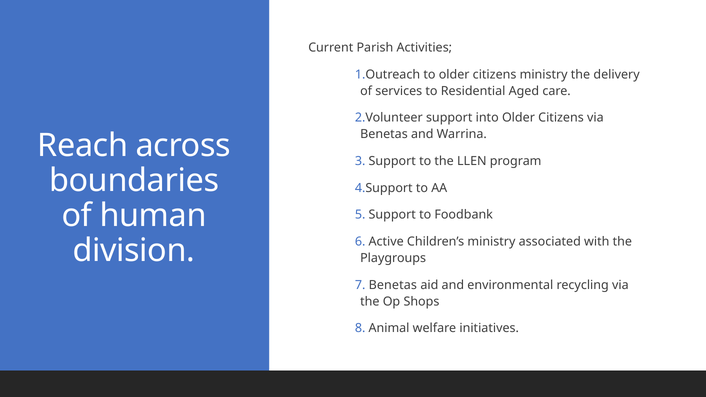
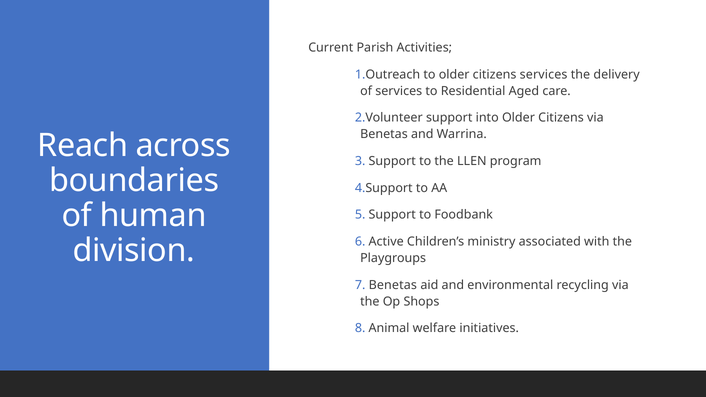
citizens ministry: ministry -> services
